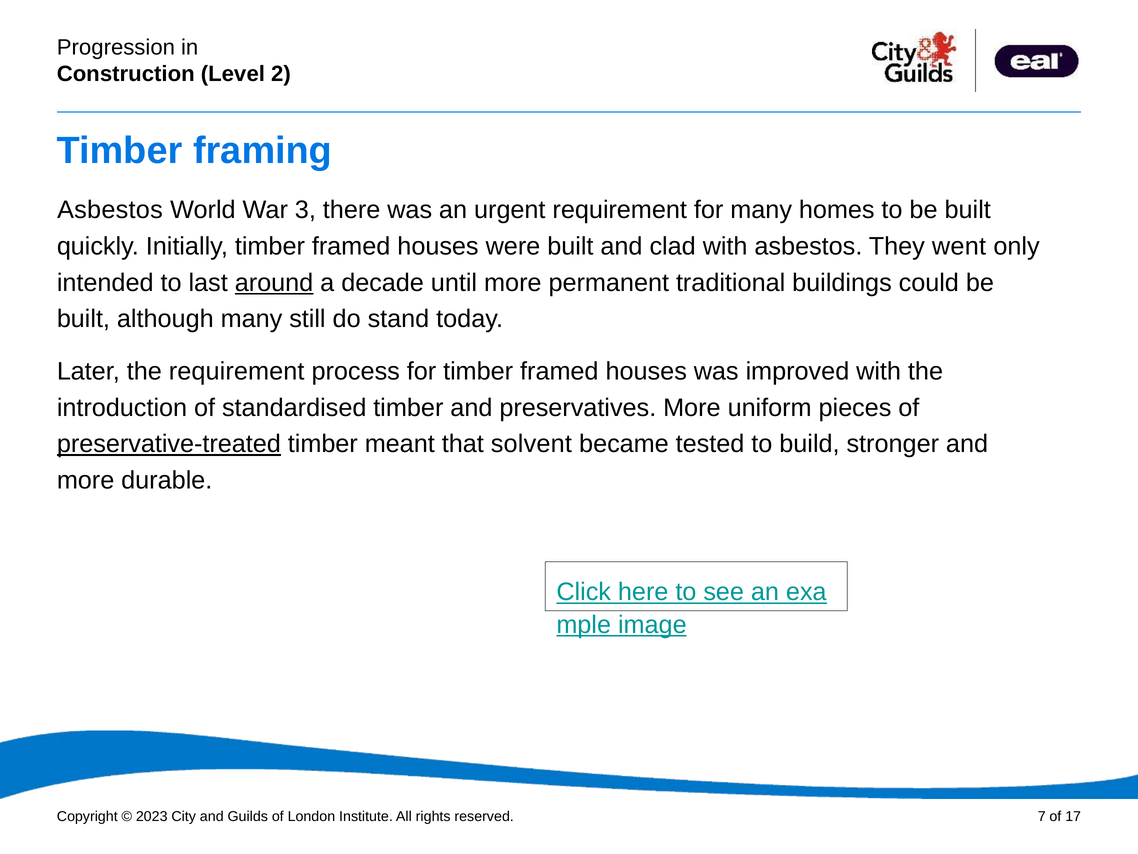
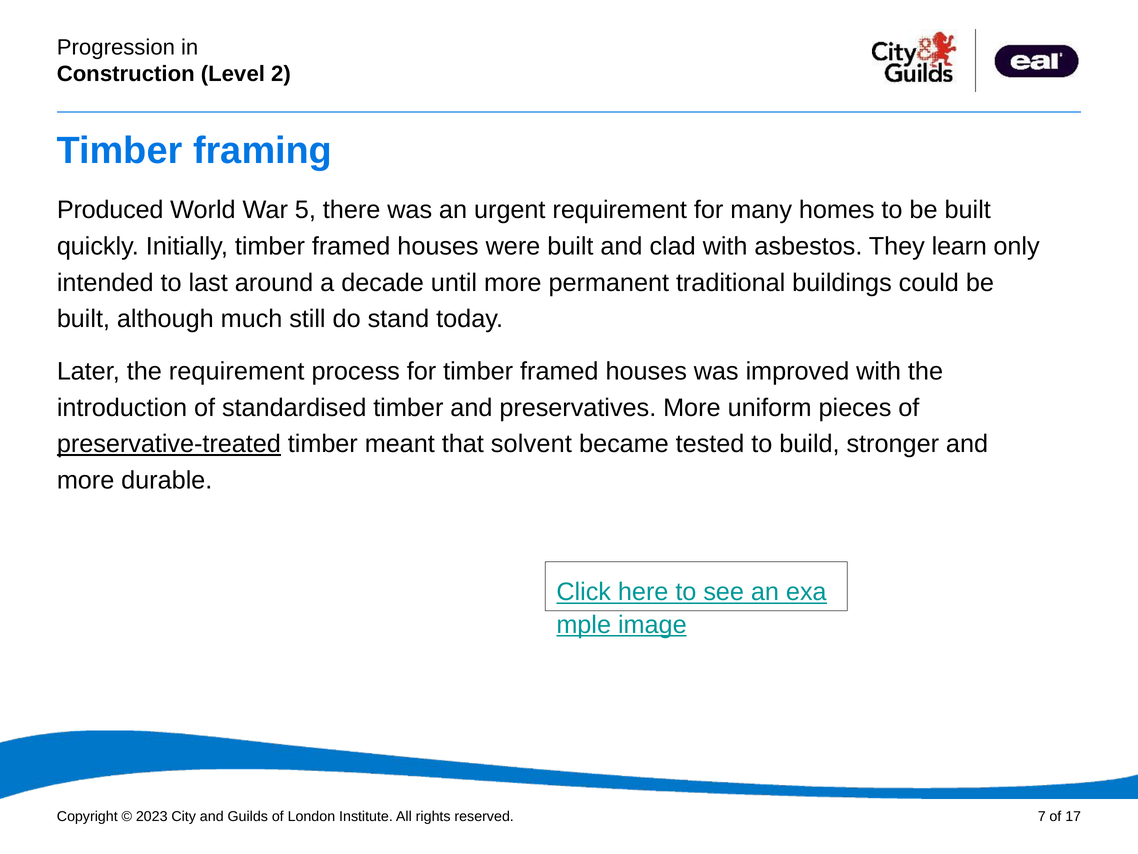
Asbestos at (110, 210): Asbestos -> Produced
3: 3 -> 5
went: went -> learn
around underline: present -> none
although many: many -> much
